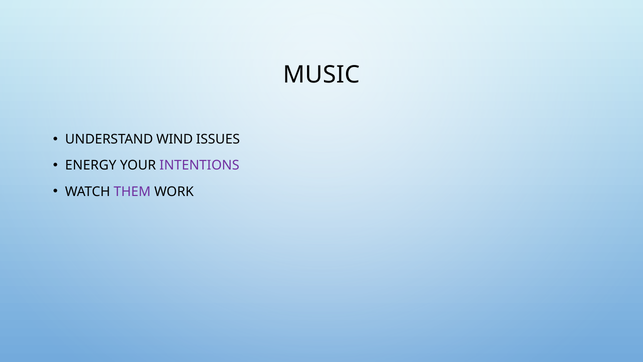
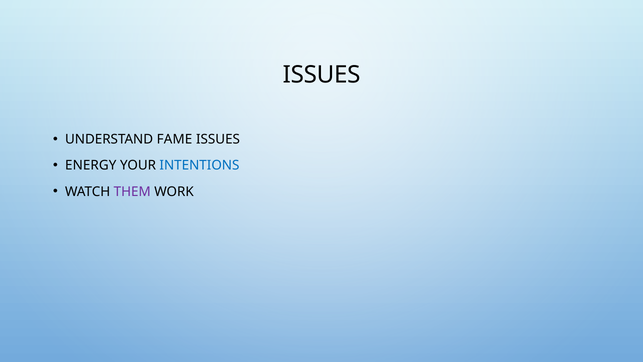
MUSIC at (321, 75): MUSIC -> ISSUES
WIND: WIND -> FAME
INTENTIONS colour: purple -> blue
